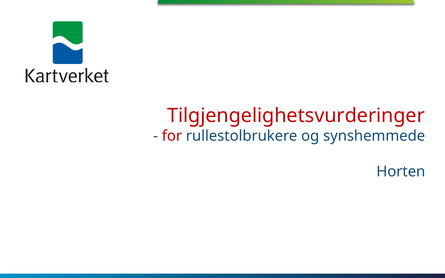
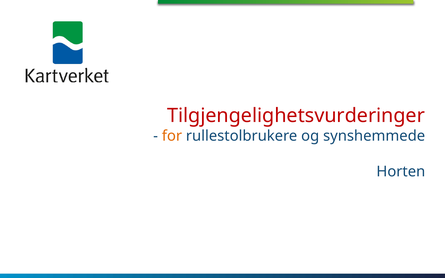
for colour: red -> orange
